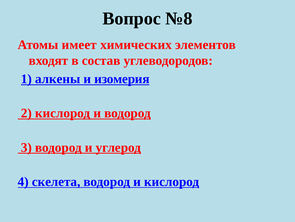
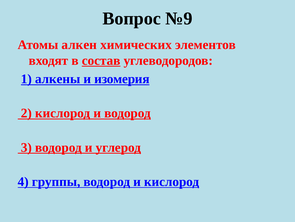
№8: №8 -> №9
имеет: имеет -> алкен
состав underline: none -> present
скелета: скелета -> группы
